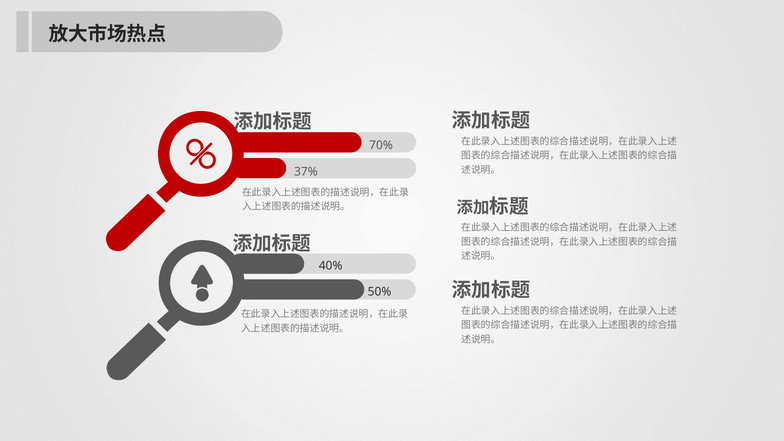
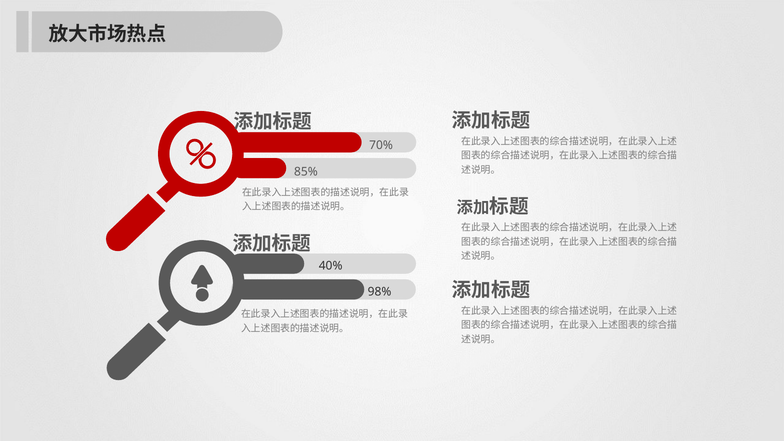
37%: 37% -> 85%
50%: 50% -> 98%
